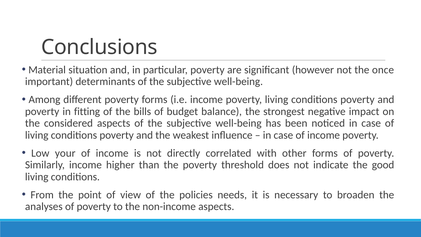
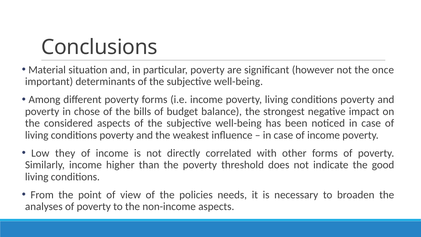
fitting: fitting -> chose
your: your -> they
